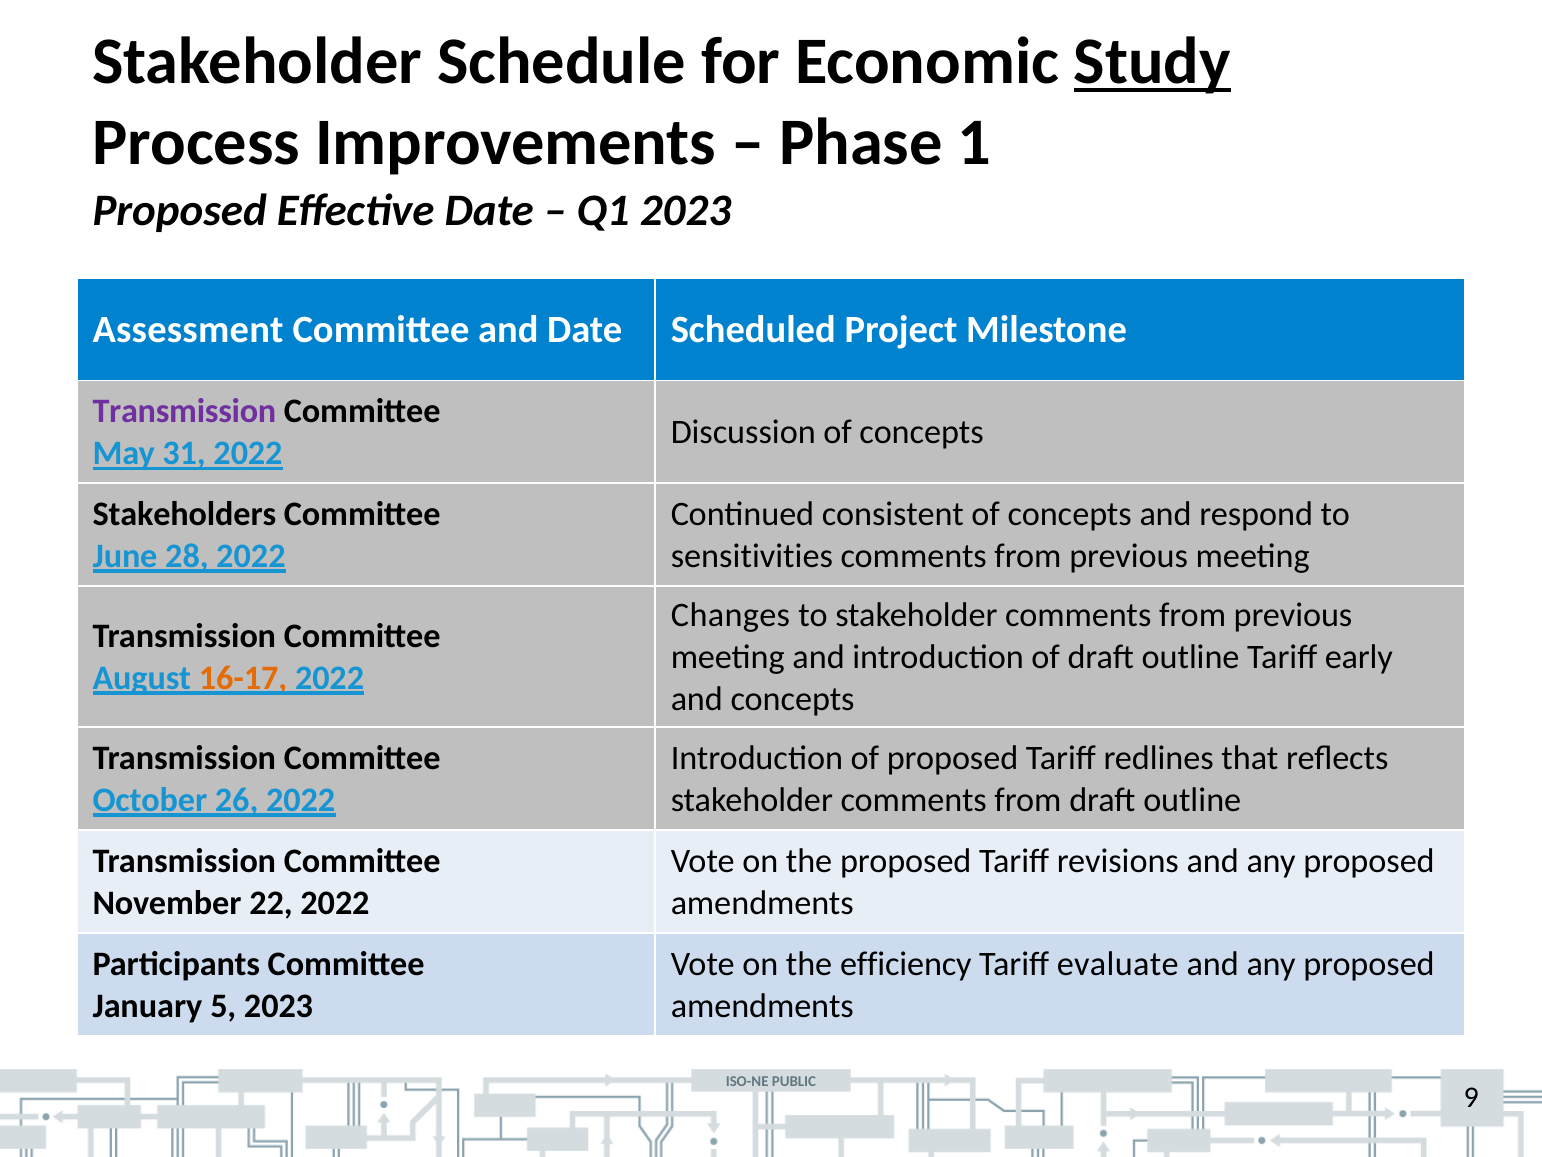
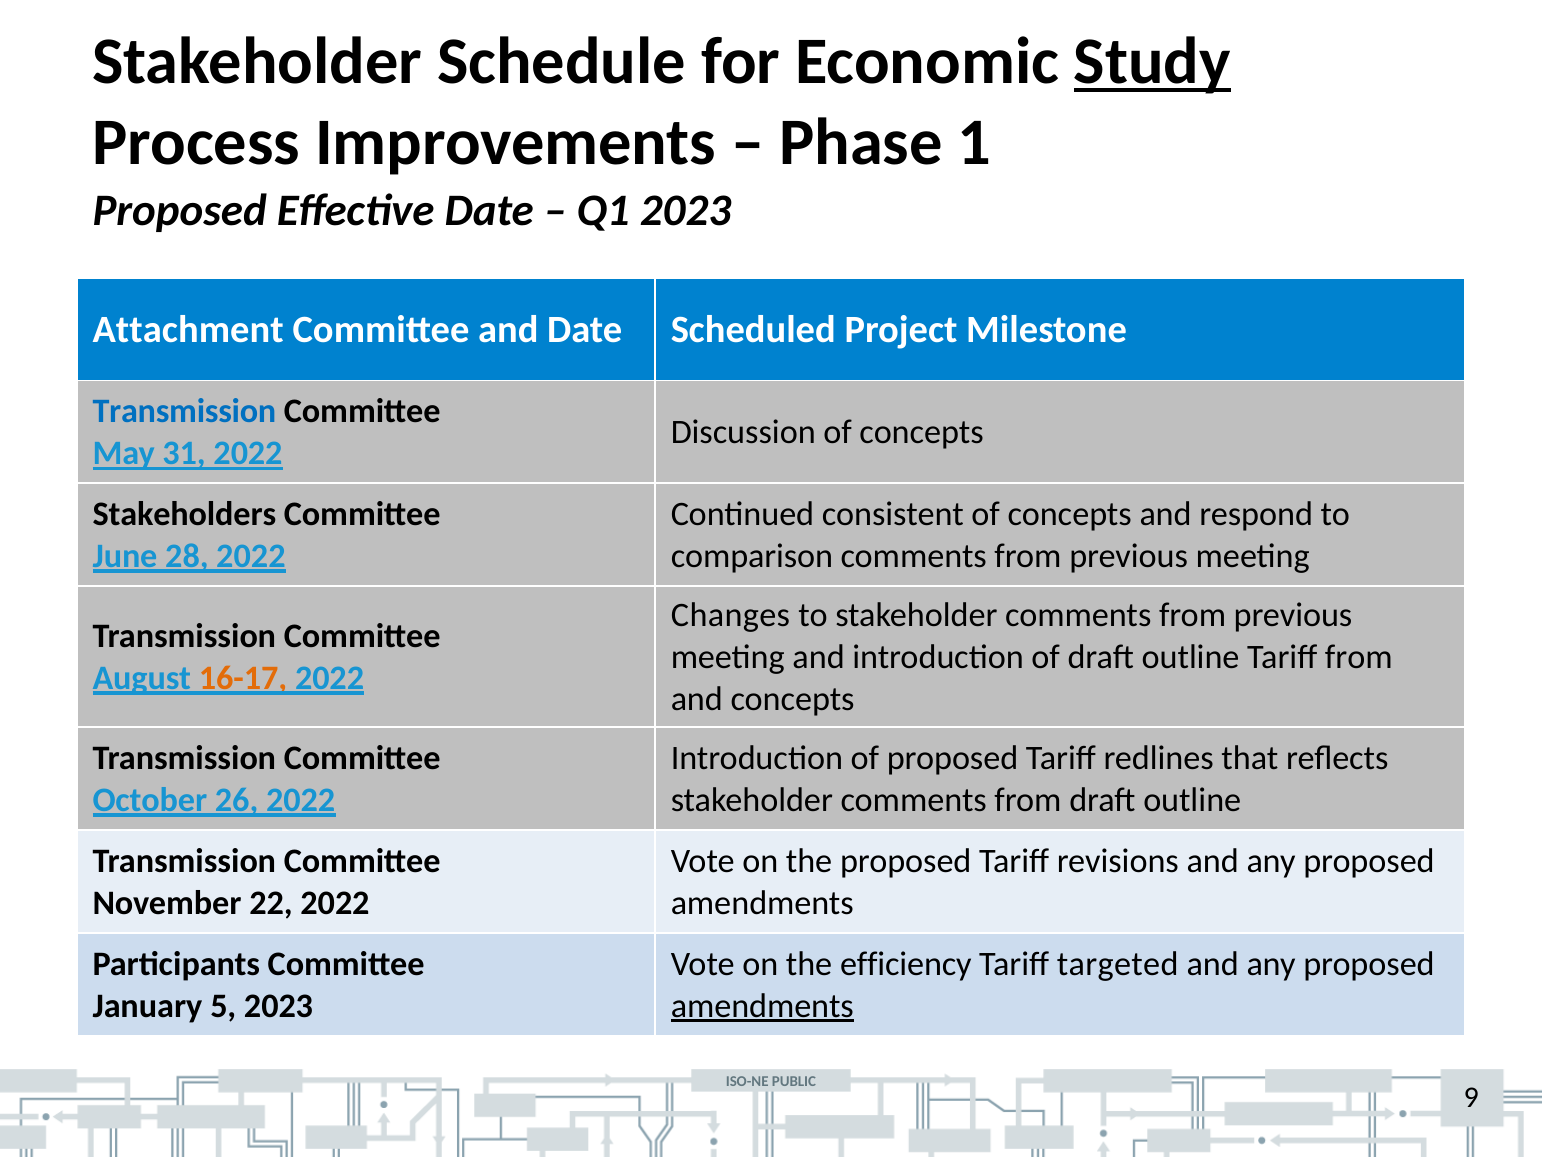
Assessment: Assessment -> Attachment
Transmission at (184, 411) colour: purple -> blue
sensitivities: sensitivities -> comparison
Tariff early: early -> from
evaluate: evaluate -> targeted
amendments at (762, 1005) underline: none -> present
